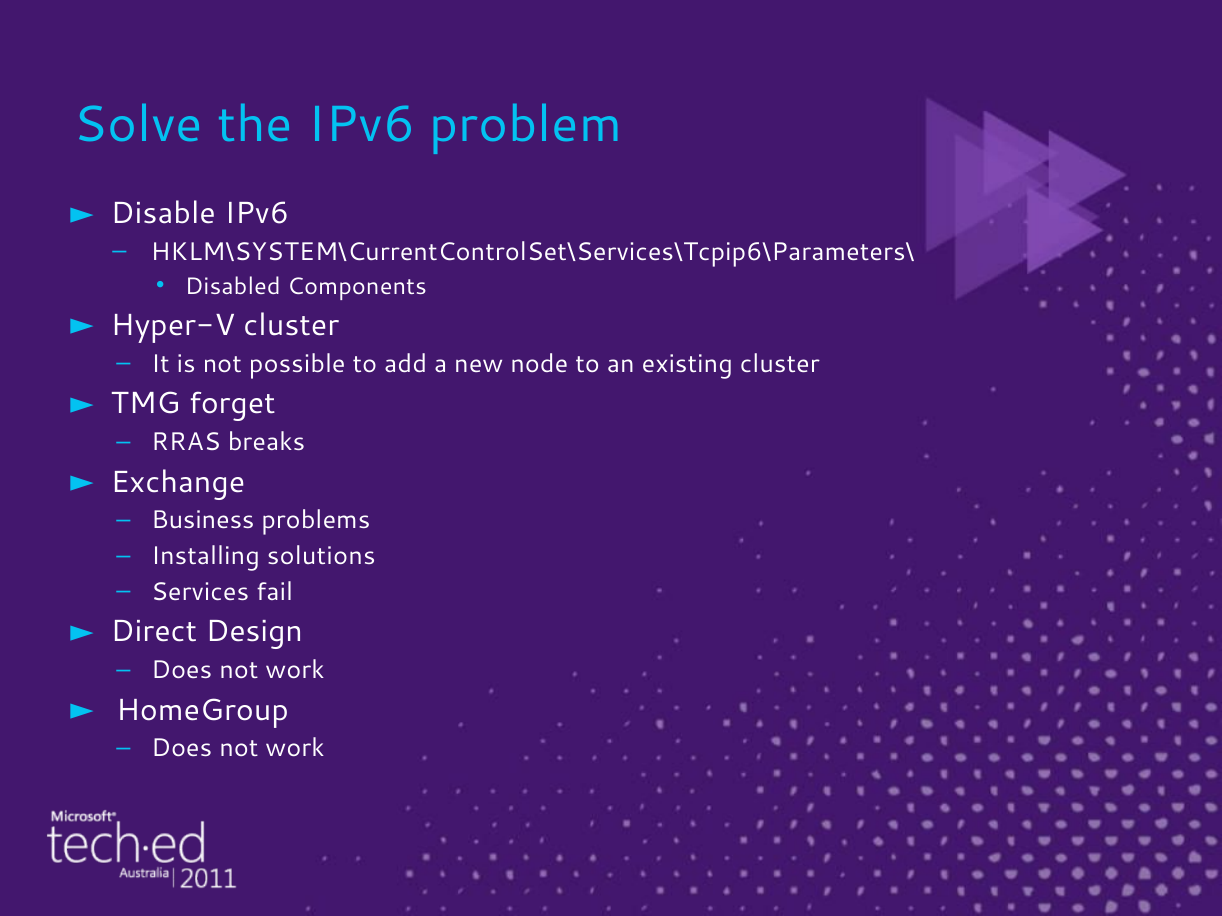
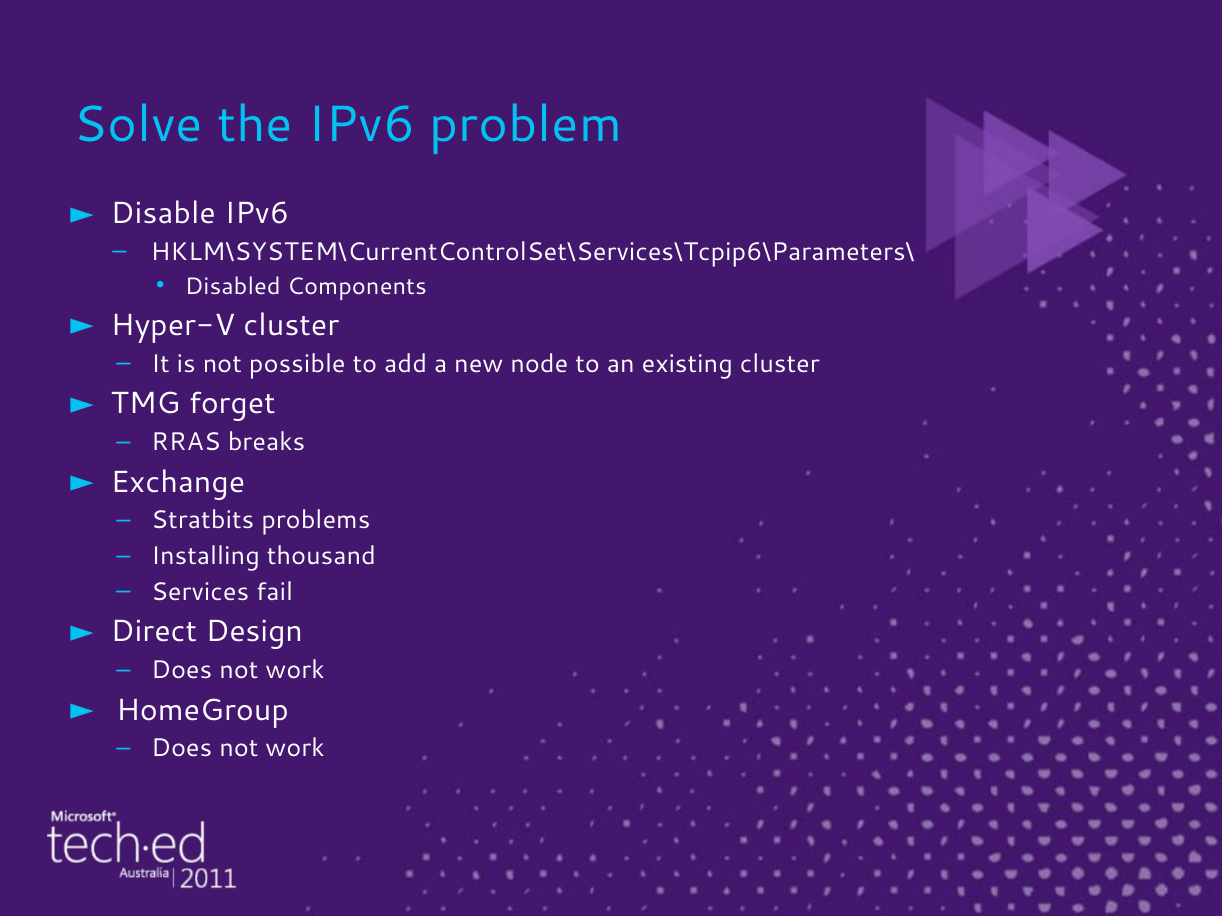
Business: Business -> Stratbits
solutions: solutions -> thousand
